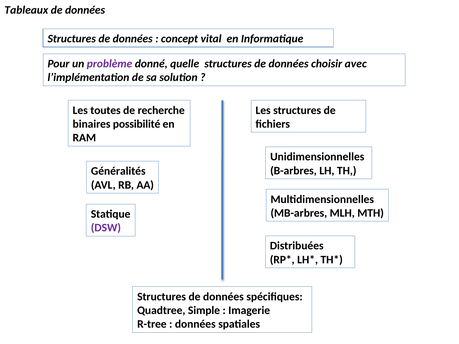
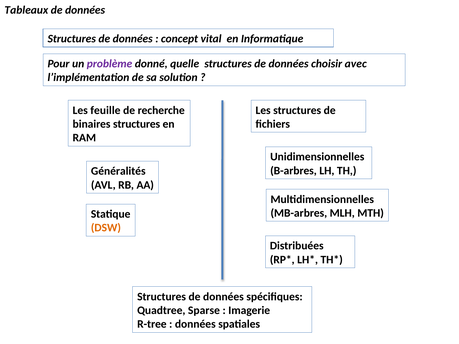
toutes: toutes -> feuille
binaires possibilité: possibilité -> structures
DSW colour: purple -> orange
Simple: Simple -> Sparse
